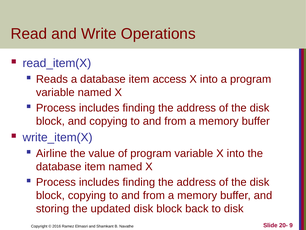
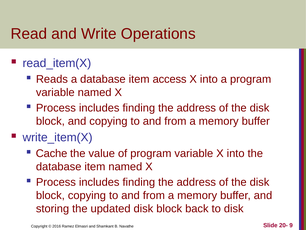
Airline: Airline -> Cache
